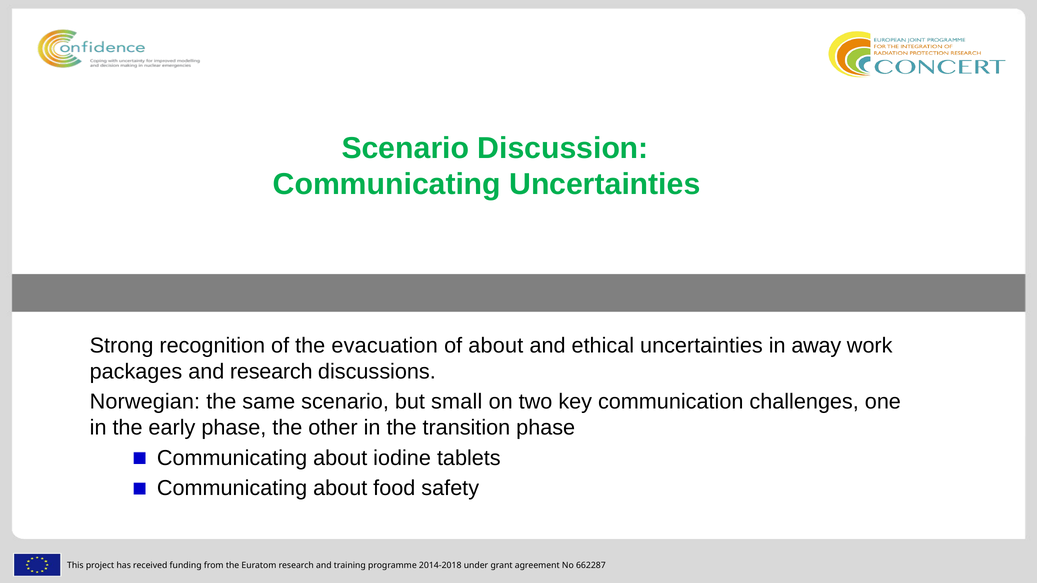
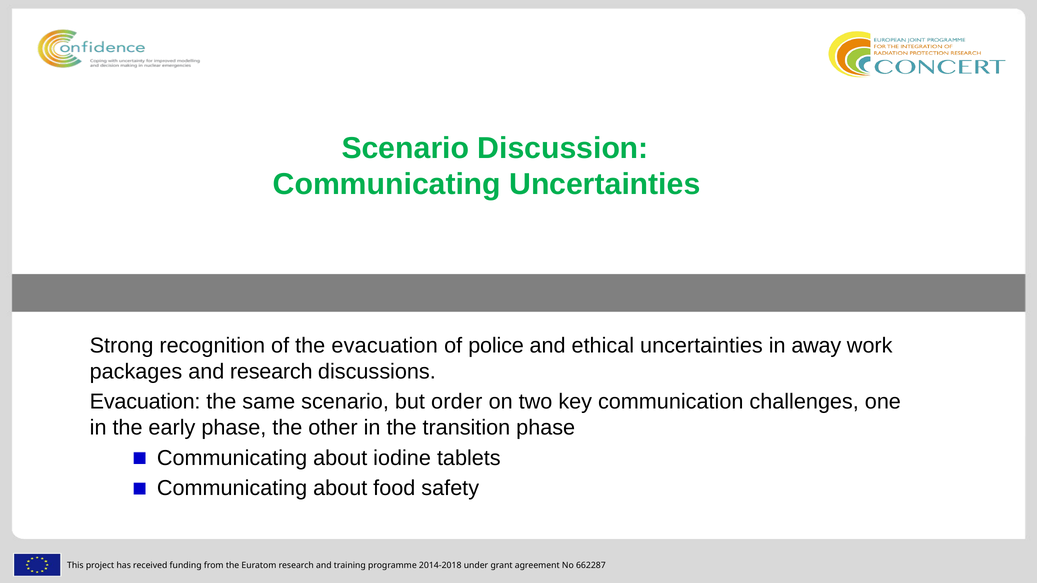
of about: about -> police
Norwegian at (145, 402): Norwegian -> Evacuation
small: small -> order
